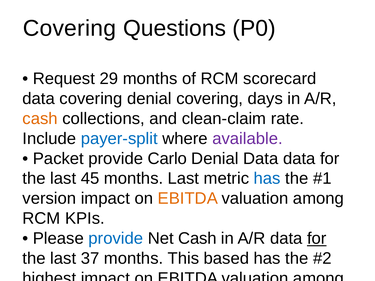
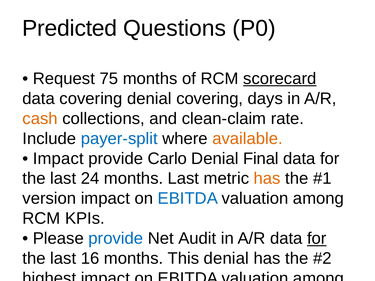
Covering at (69, 28): Covering -> Predicted
29: 29 -> 75
scorecard underline: none -> present
available colour: purple -> orange
Packet at (58, 159): Packet -> Impact
Denial Data: Data -> Final
45: 45 -> 24
has at (267, 179) colour: blue -> orange
EBITDA at (188, 199) colour: orange -> blue
Net Cash: Cash -> Audit
37: 37 -> 16
This based: based -> denial
